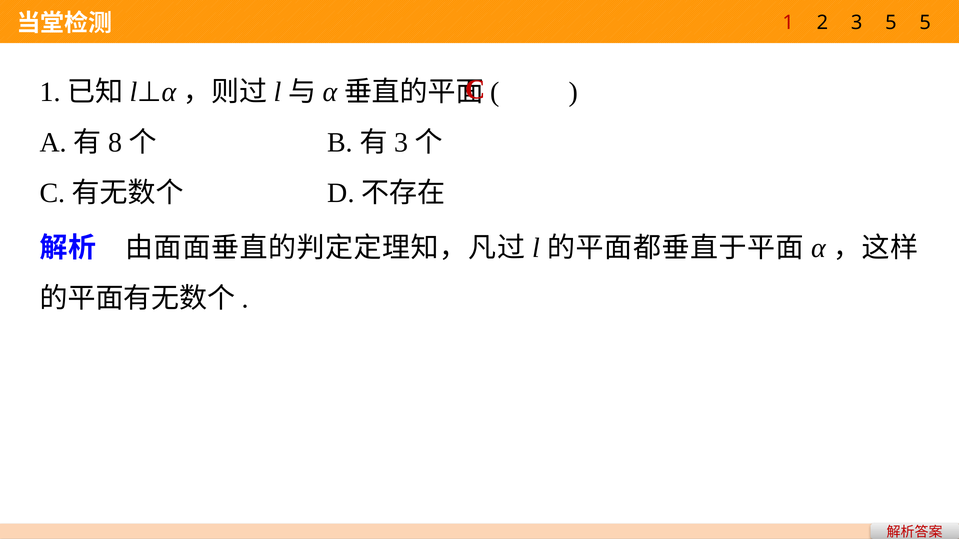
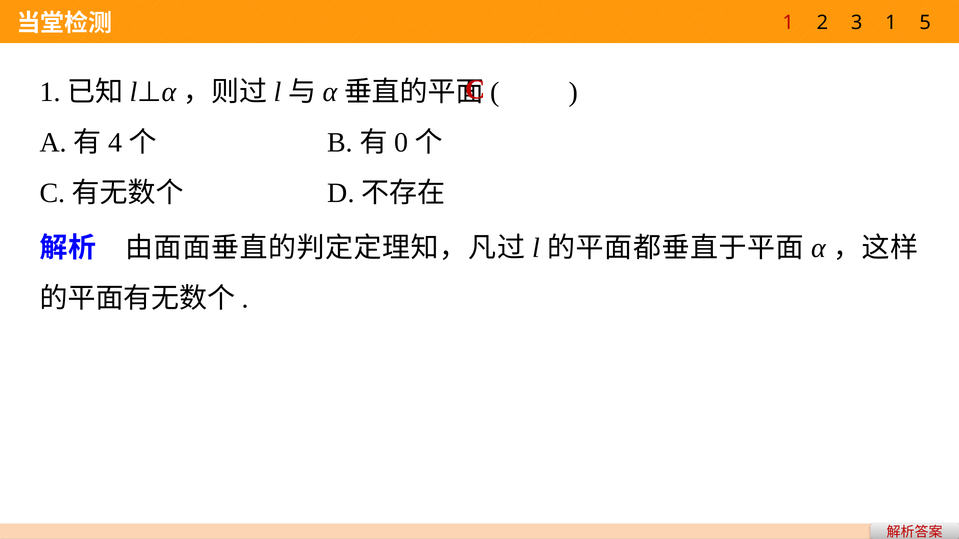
3 5: 5 -> 1
8: 8 -> 4
3 at (401, 143): 3 -> 0
